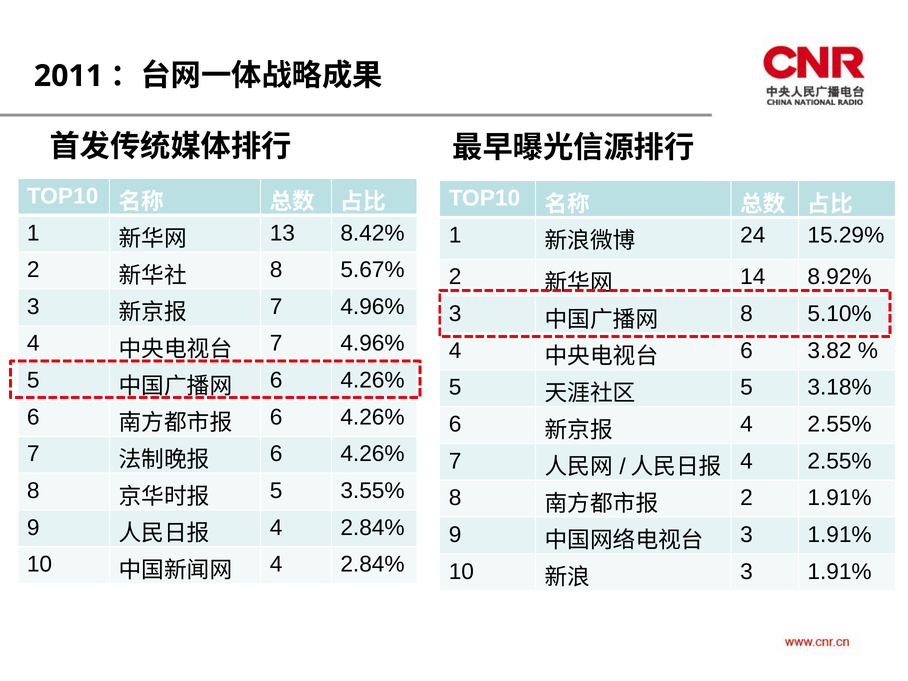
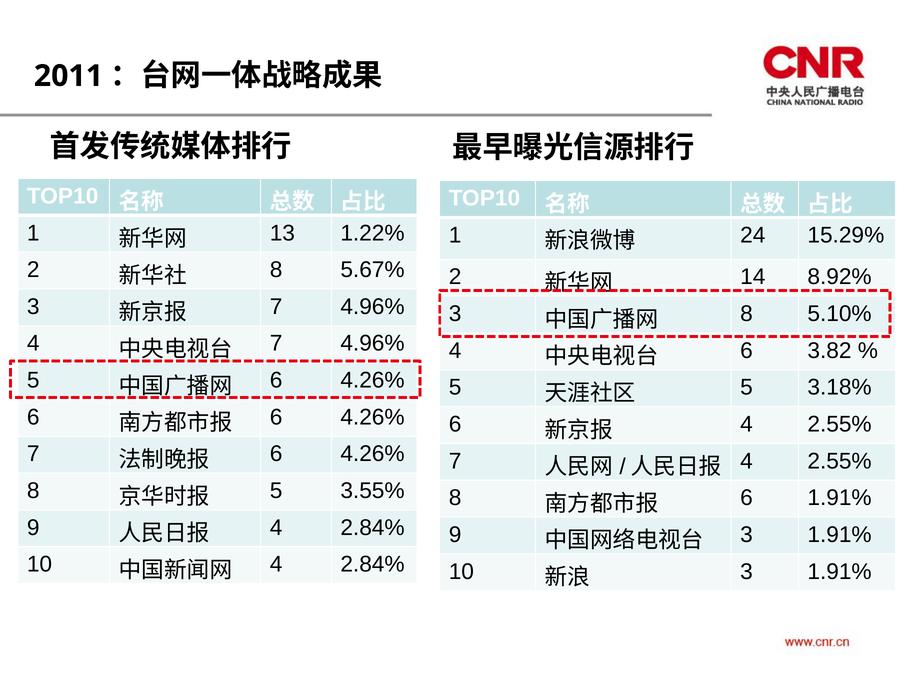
8.42%: 8.42% -> 1.22%
2 at (747, 498): 2 -> 6
